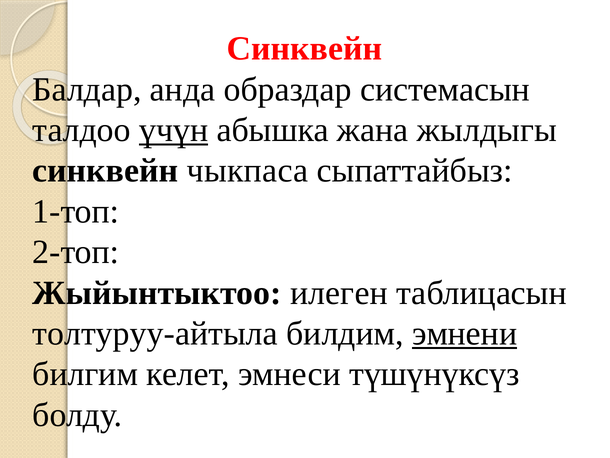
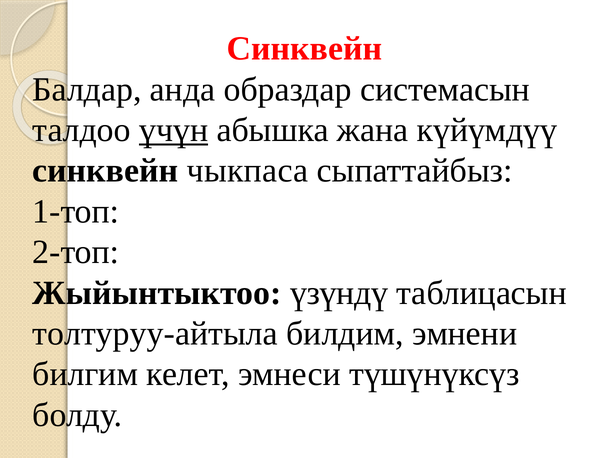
жылдыгы: жылдыгы -> күйүмдүү
илеген: илеген -> үзүндү
эмнени underline: present -> none
